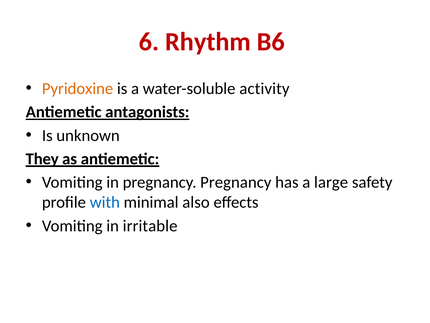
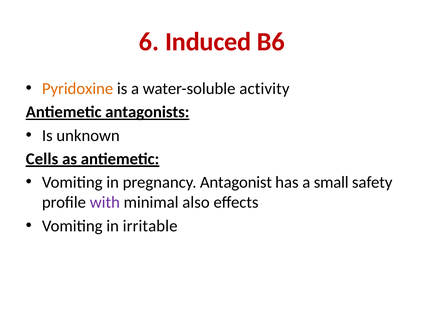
Rhythm: Rhythm -> Induced
They: They -> Cells
pregnancy Pregnancy: Pregnancy -> Antagonist
large: large -> small
with colour: blue -> purple
